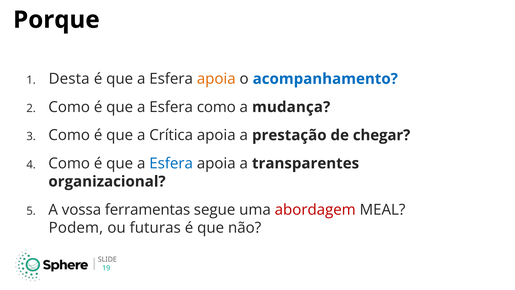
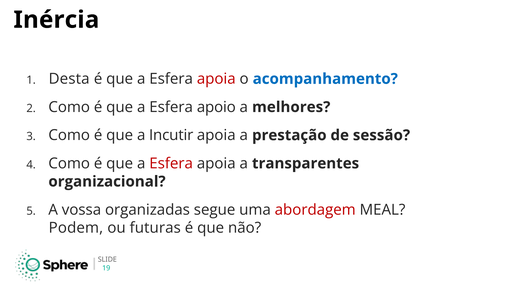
Porque: Porque -> Inércia
apoia at (216, 79) colour: orange -> red
Esfera como: como -> apoio
mudança: mudança -> melhores
Crítica: Crítica -> Incutir
chegar: chegar -> sessão
Esfera at (171, 163) colour: blue -> red
ferramentas: ferramentas -> organizadas
